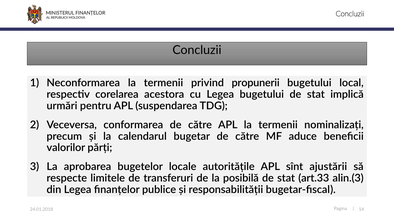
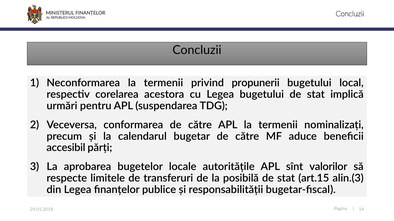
valorilor: valorilor -> accesibil
ajustării: ajustării -> valorilor
art.33: art.33 -> art.15
